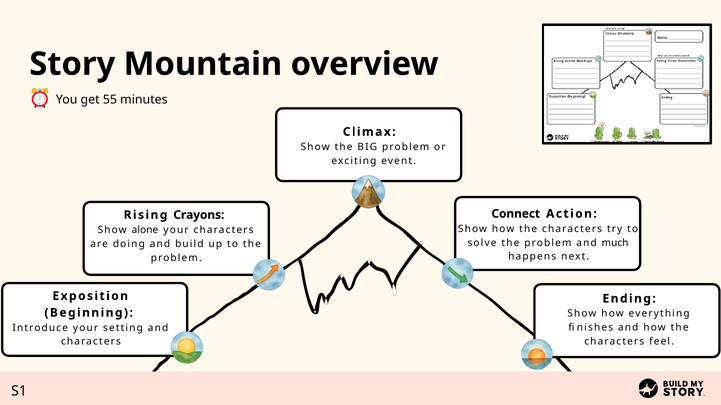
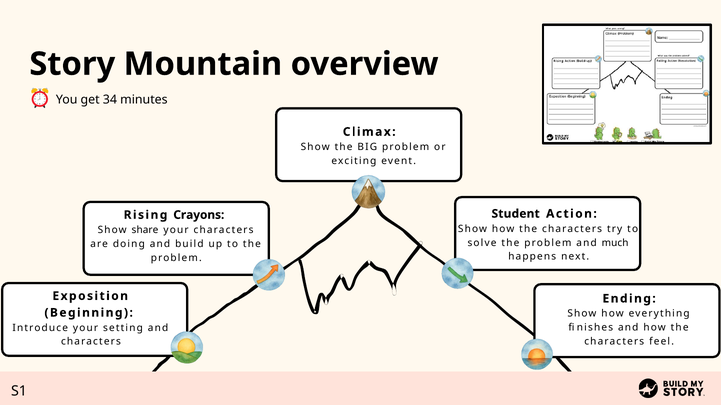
55: 55 -> 34
Connect: Connect -> Student
alone: alone -> share
